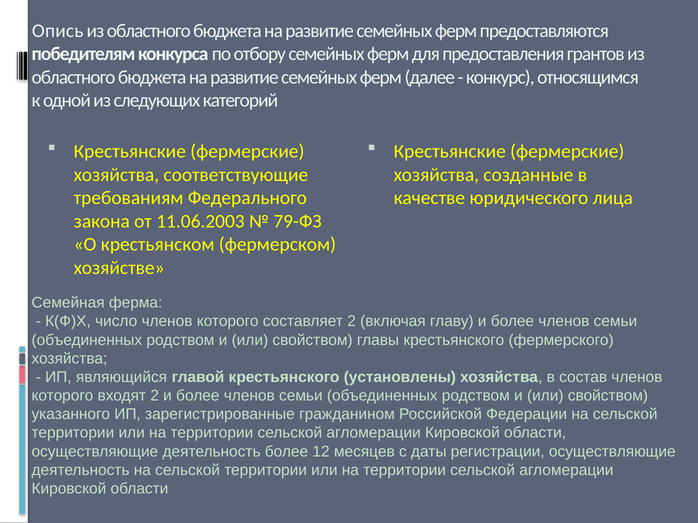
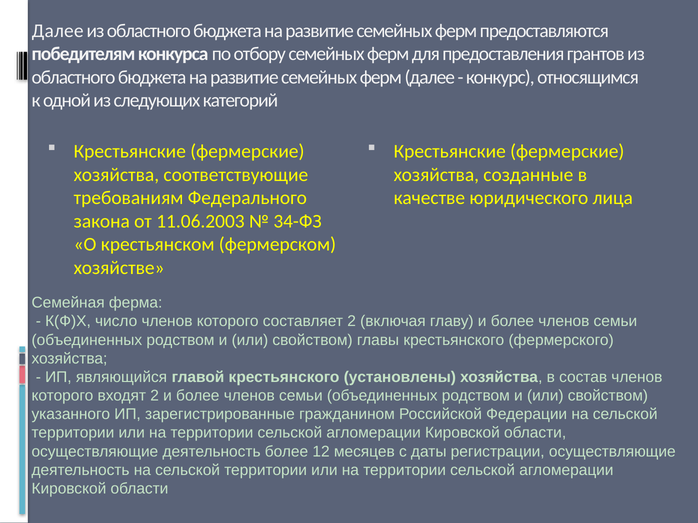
Опись at (58, 31): Опись -> Далее
79-ФЗ: 79-ФЗ -> 34-ФЗ
